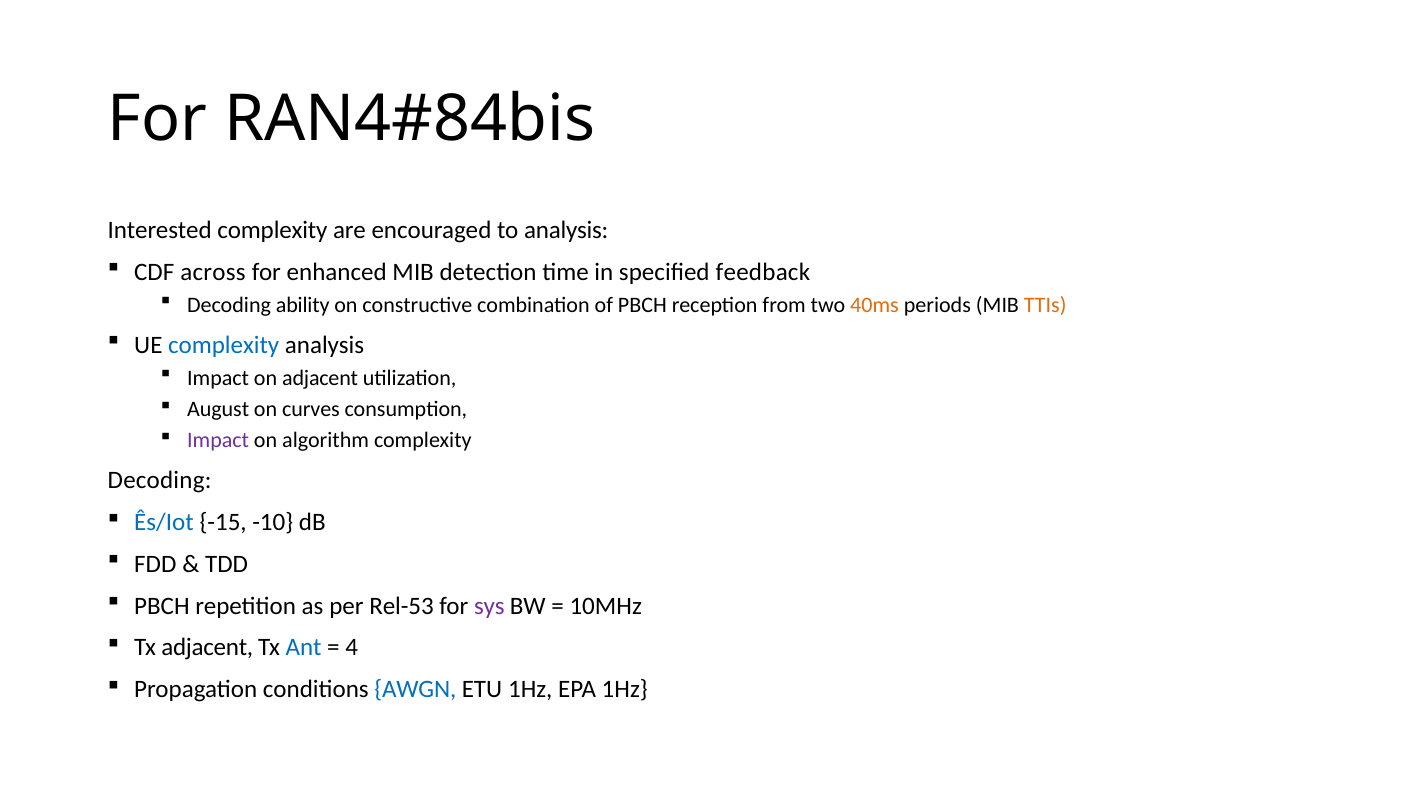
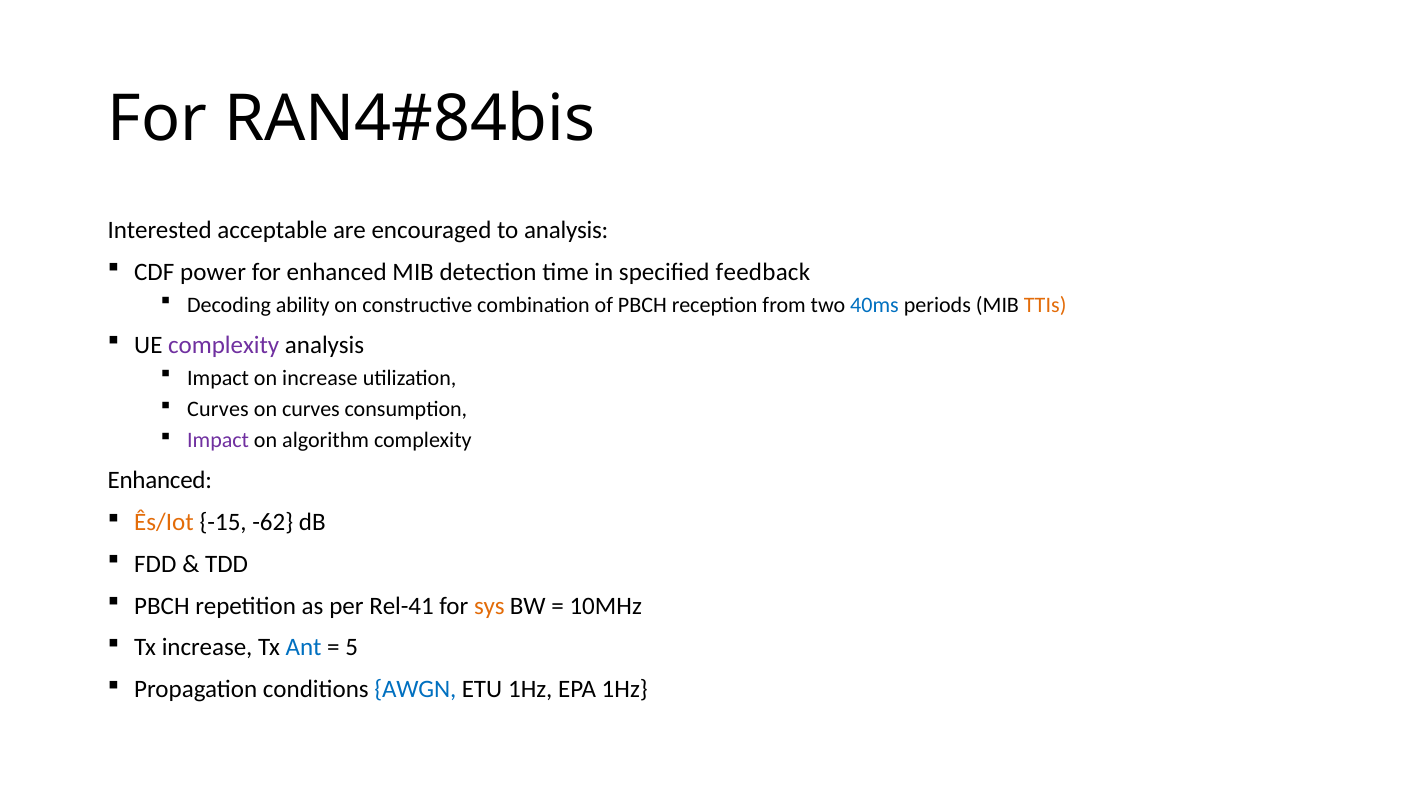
Interested complexity: complexity -> acceptable
across: across -> power
40ms colour: orange -> blue
complexity at (224, 345) colour: blue -> purple
on adjacent: adjacent -> increase
August at (218, 409): August -> Curves
Decoding at (160, 480): Decoding -> Enhanced
Ês/Iot colour: blue -> orange
-10: -10 -> -62
Rel-53: Rel-53 -> Rel-41
sys colour: purple -> orange
Tx adjacent: adjacent -> increase
4: 4 -> 5
